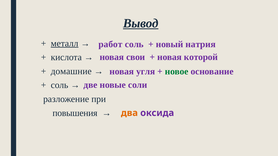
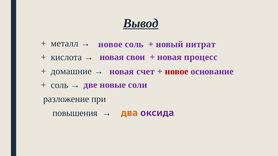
металл underline: present -> none
работ at (110, 44): работ -> новое
натрия: натрия -> нитрат
которой: которой -> процесс
угля: угля -> счет
новое at (177, 72) colour: green -> red
